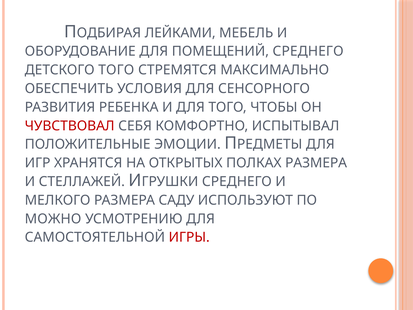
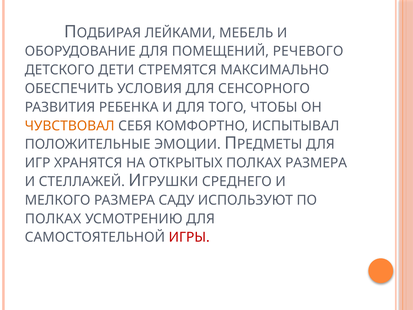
ПОМЕЩЕНИЙ СРЕДНЕГО: СРЕДНЕГО -> РЕЧЕВОГО
ДЕТСКОГО ТОГО: ТОГО -> ДЕТИ
ЧУВСТВОВАЛ colour: red -> orange
МОЖНО at (53, 219): МОЖНО -> ПОЛКАХ
